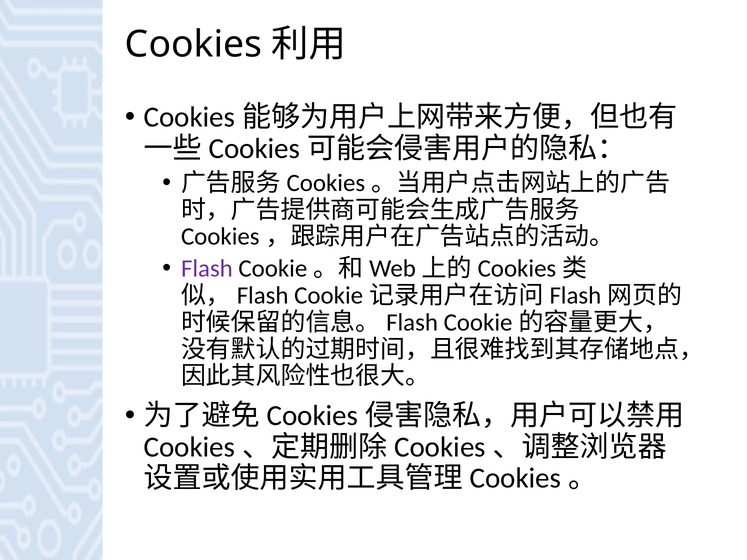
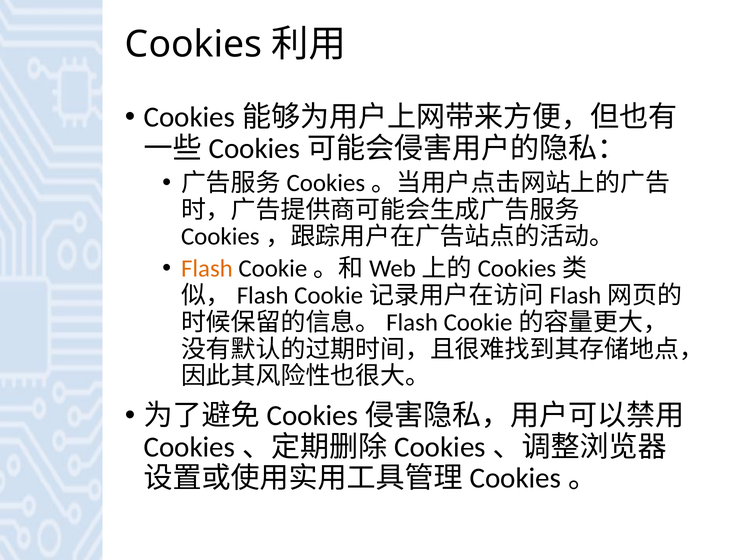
Flash colour: purple -> orange
